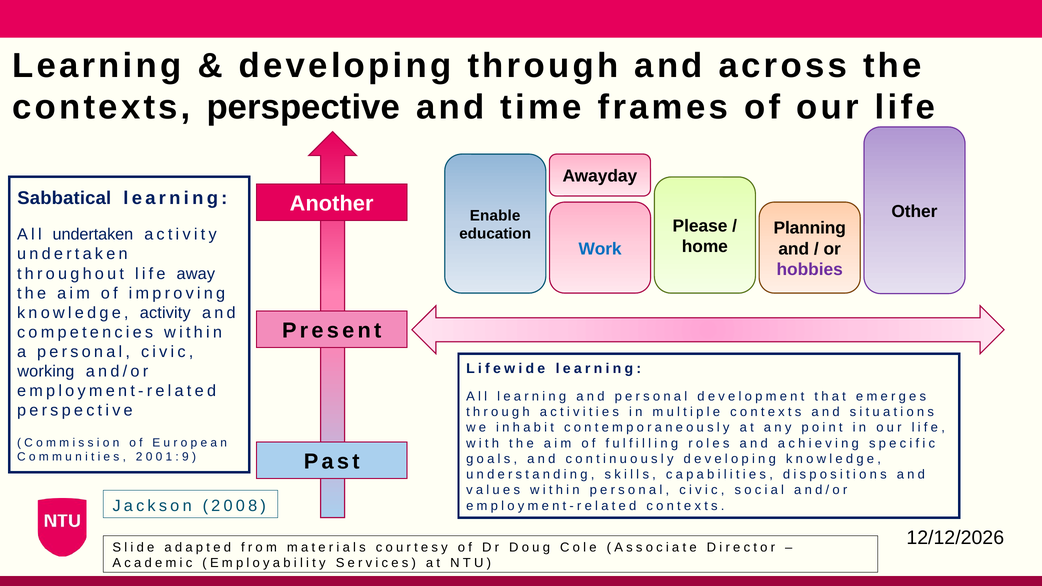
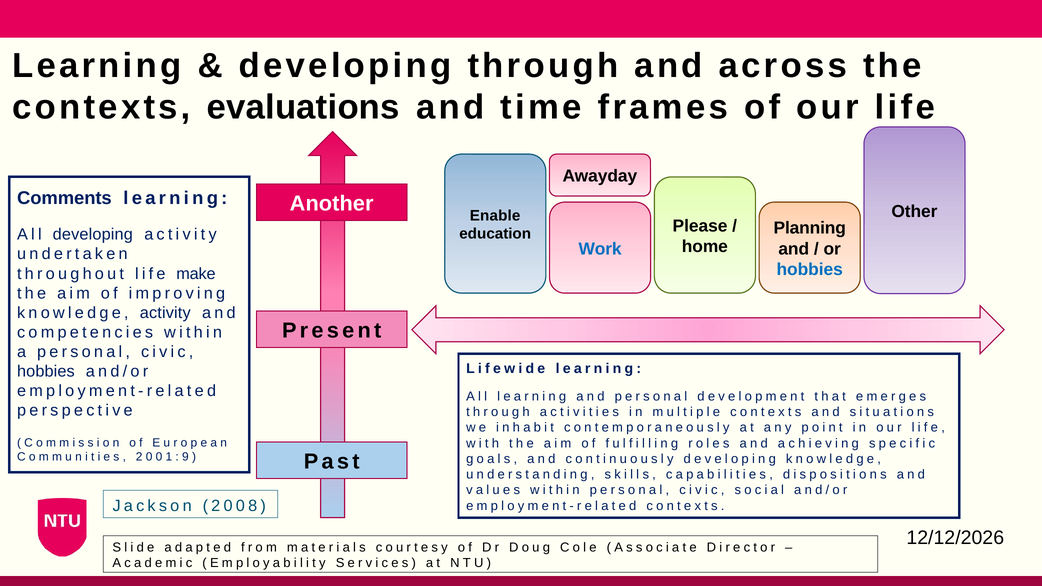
contexts perspective: perspective -> evaluations
Sabbatical: Sabbatical -> Comments
All undertaken: undertaken -> developing
hobbies at (810, 270) colour: purple -> blue
away: away -> make
working at (46, 371): working -> hobbies
